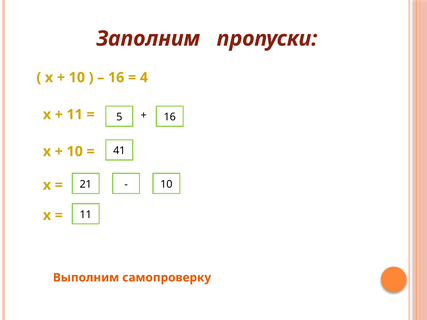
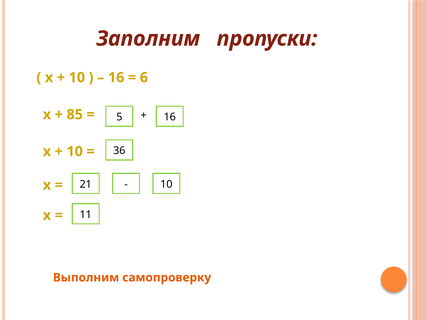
4: 4 -> 6
11 at (75, 115): 11 -> 85
41: 41 -> 36
